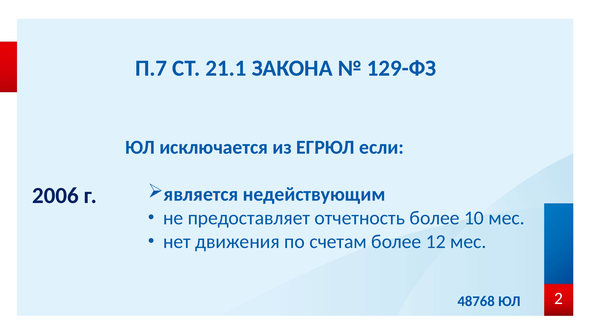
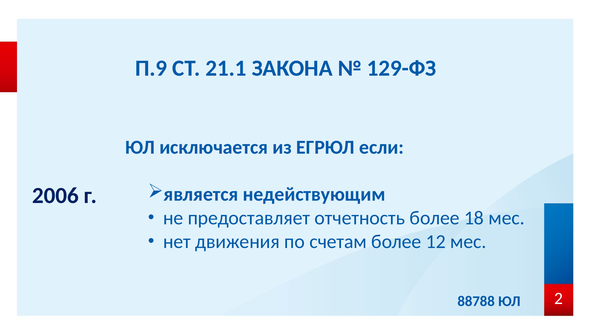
П.7: П.7 -> П.9
10: 10 -> 18
48768: 48768 -> 88788
